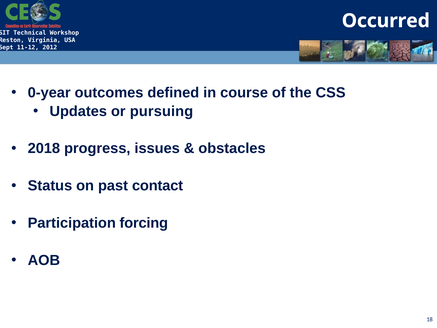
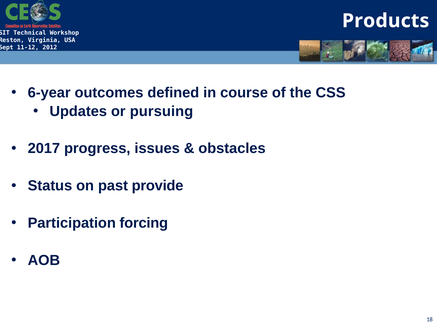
Occurred: Occurred -> Products
0-year: 0-year -> 6-year
2018: 2018 -> 2017
contact: contact -> provide
